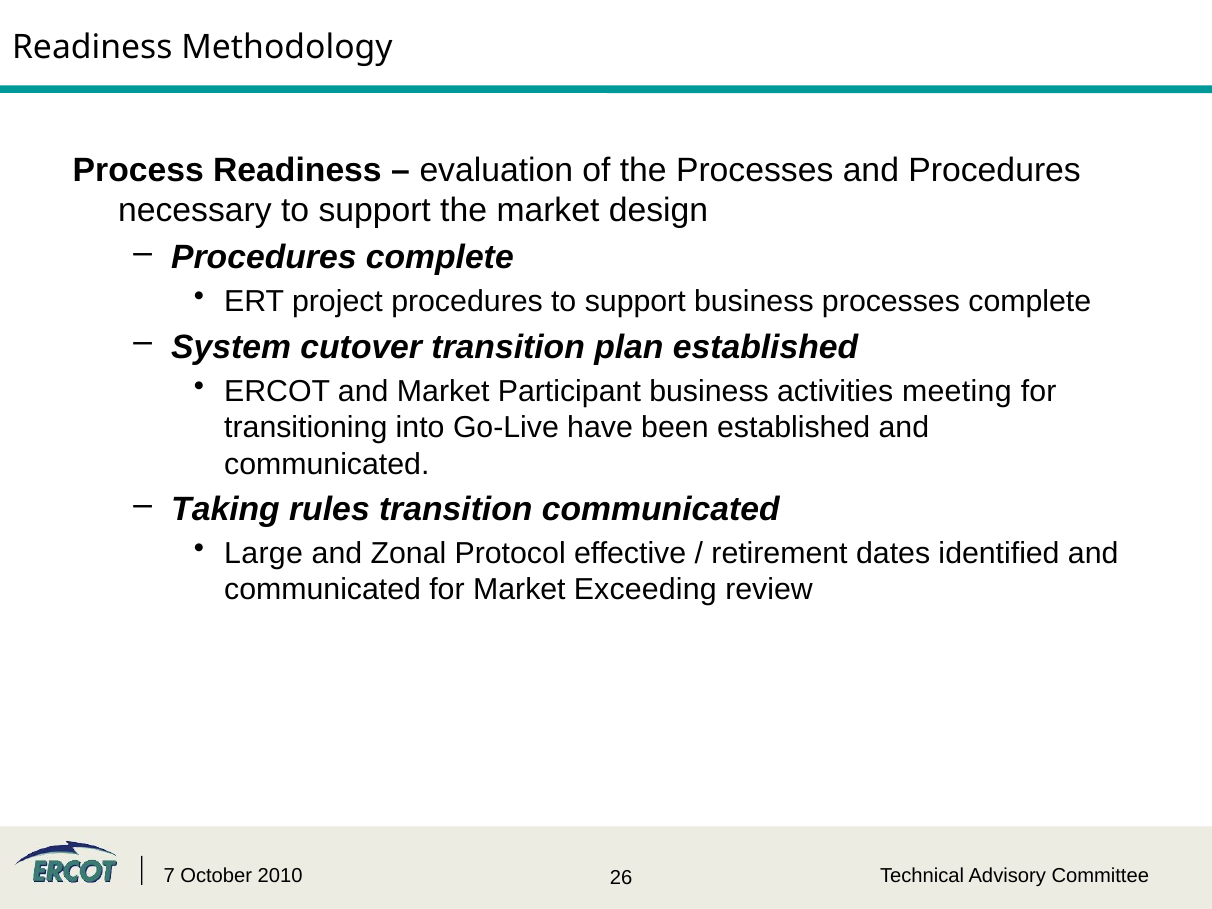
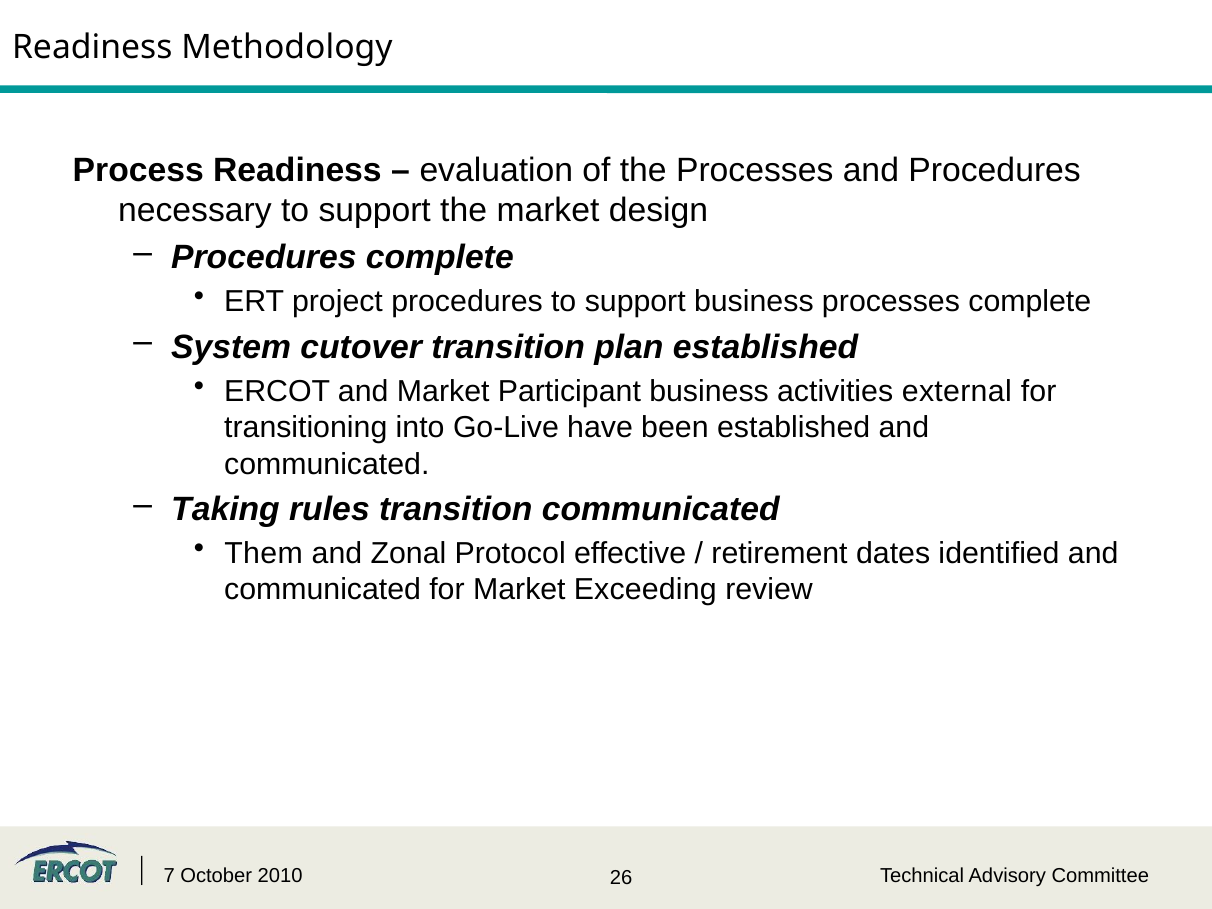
meeting: meeting -> external
Large: Large -> Them
